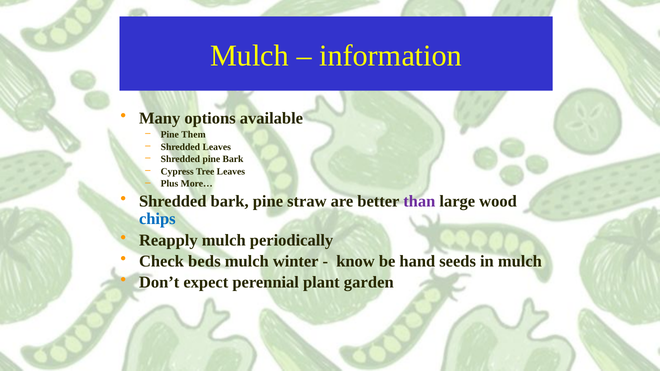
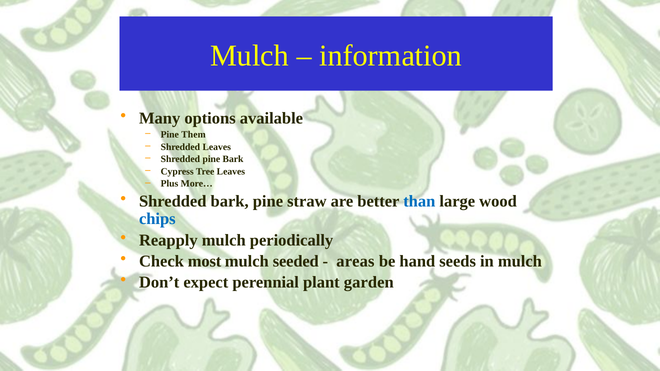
than colour: purple -> blue
beds: beds -> most
winter: winter -> seeded
know: know -> areas
